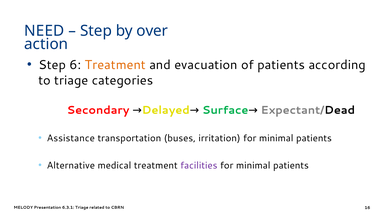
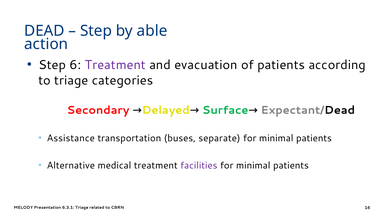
NEED: NEED -> DEAD
over: over -> able
Treatment at (115, 65) colour: orange -> purple
irritation: irritation -> separate
